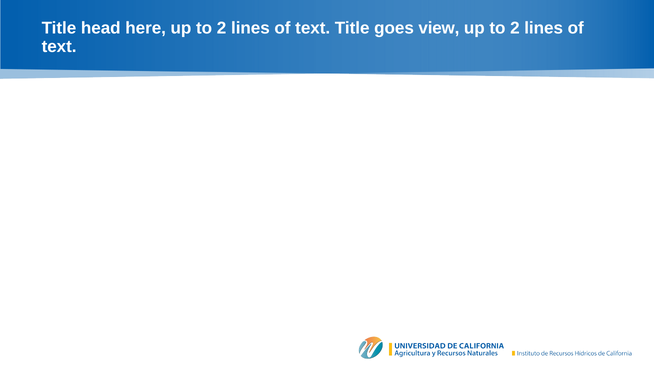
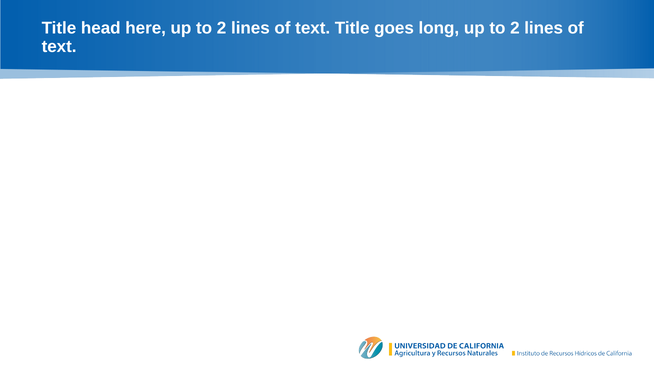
view: view -> long
